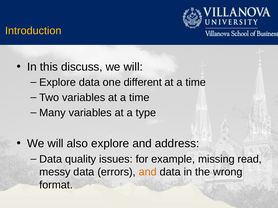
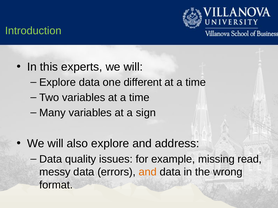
Introduction colour: yellow -> light green
discuss: discuss -> experts
type: type -> sign
